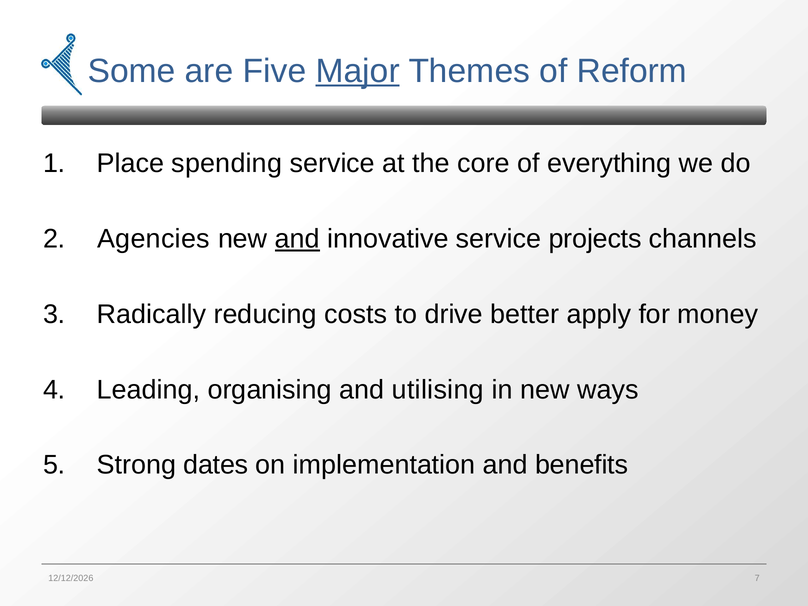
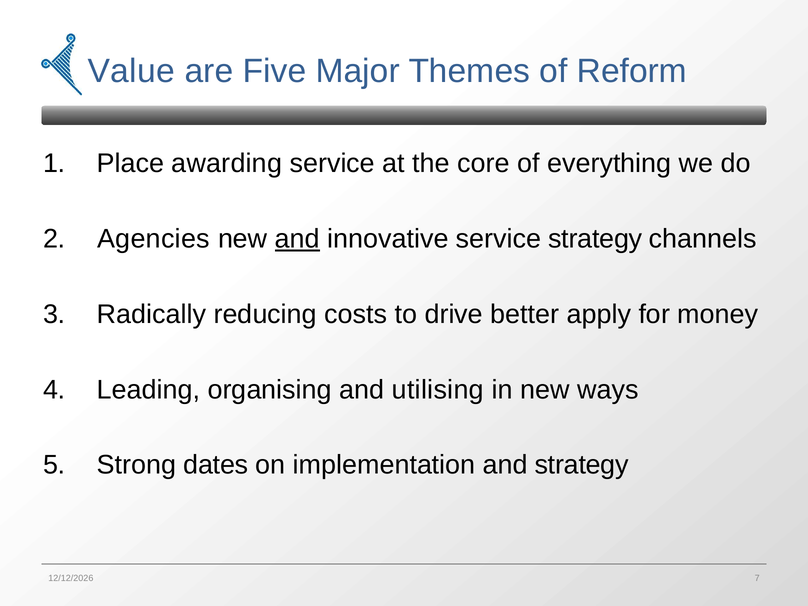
Some: Some -> Value
Major underline: present -> none
spending: spending -> awarding
service projects: projects -> strategy
and benefits: benefits -> strategy
